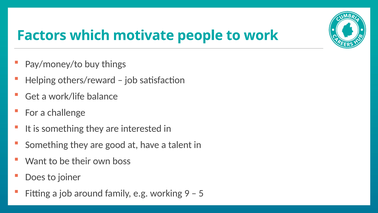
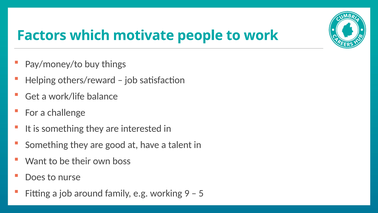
joiner: joiner -> nurse
